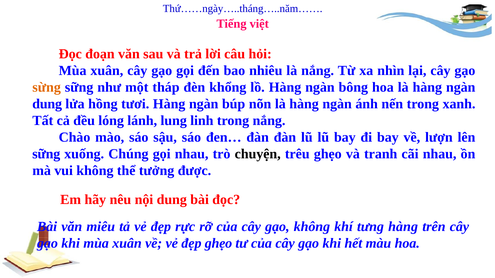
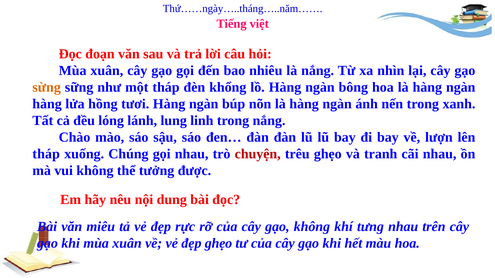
dung at (47, 104): dung -> hàng
sững at (46, 154): sững -> tháp
chuyện colour: black -> red
tưng hàng: hàng -> nhau
